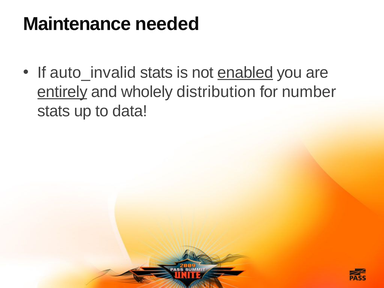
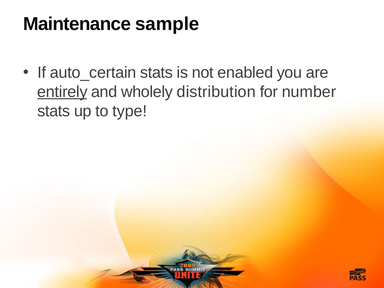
needed: needed -> sample
auto_invalid: auto_invalid -> auto_certain
enabled underline: present -> none
data: data -> type
